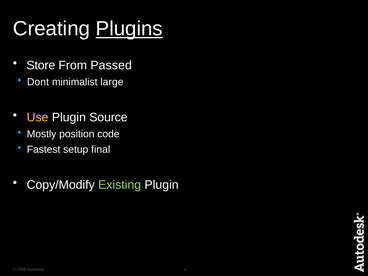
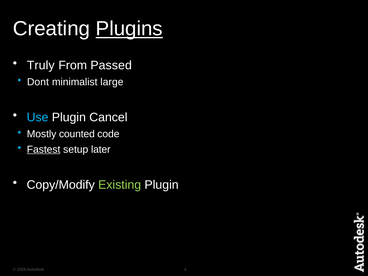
Store: Store -> Truly
Use colour: yellow -> light blue
Source: Source -> Cancel
position: position -> counted
Fastest underline: none -> present
final: final -> later
